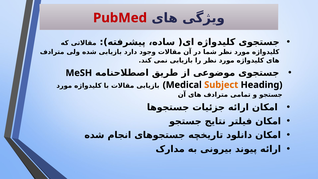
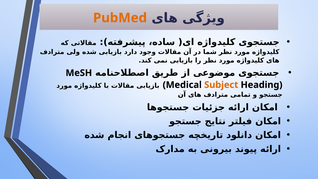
PubMed colour: red -> orange
